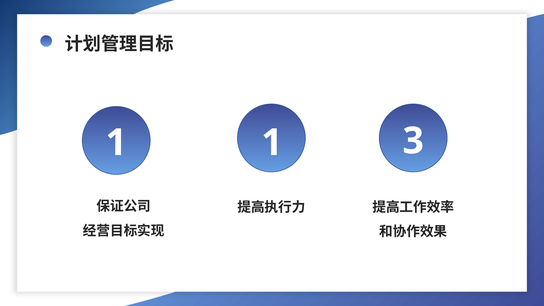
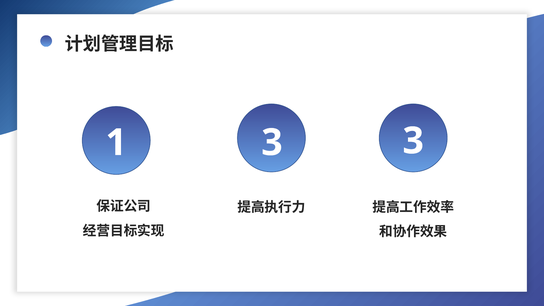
1 1: 1 -> 3
